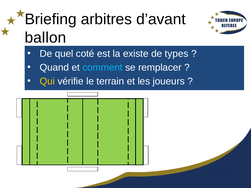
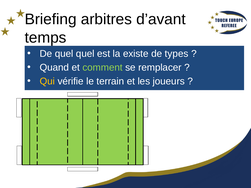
ballon: ballon -> temps
quel coté: coté -> quel
comment colour: light blue -> light green
